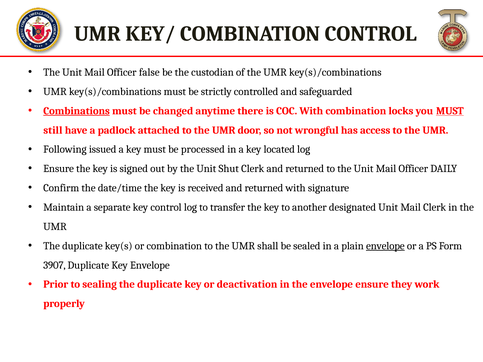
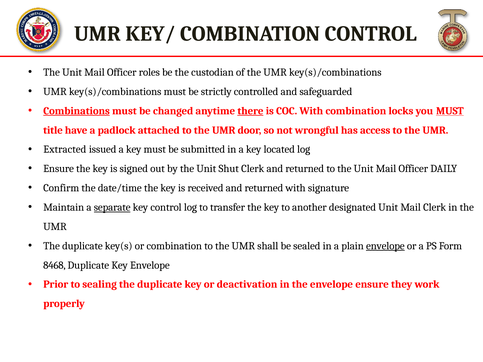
false: false -> roles
there underline: none -> present
still: still -> title
Following: Following -> Extracted
processed: processed -> submitted
separate underline: none -> present
3907: 3907 -> 8468
